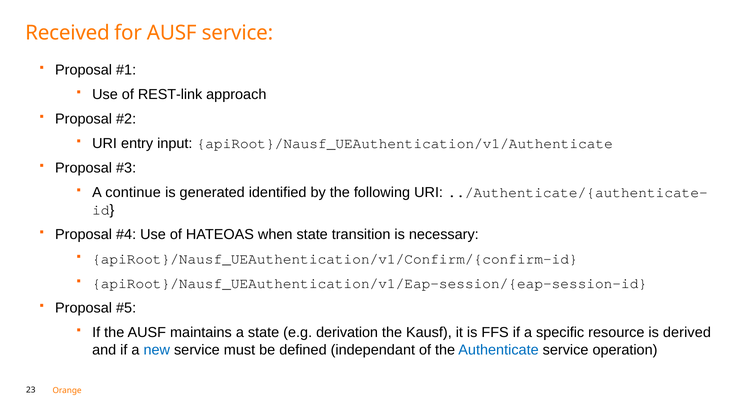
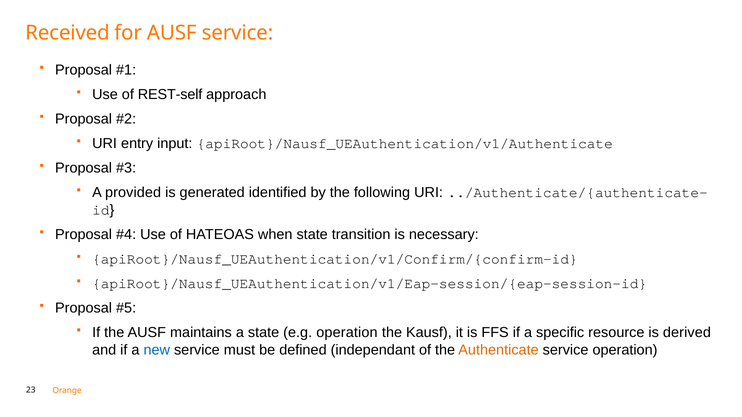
REST-link: REST-link -> REST-self
continue: continue -> provided
e.g derivation: derivation -> operation
Authenticate colour: blue -> orange
